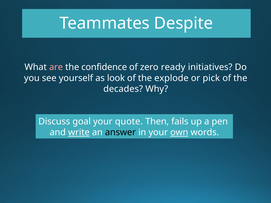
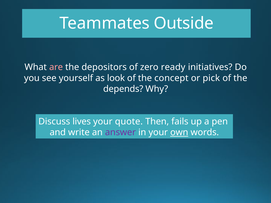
Despite: Despite -> Outside
confidence: confidence -> depositors
explode: explode -> concept
decades: decades -> depends
goal: goal -> lives
write underline: present -> none
answer colour: black -> purple
